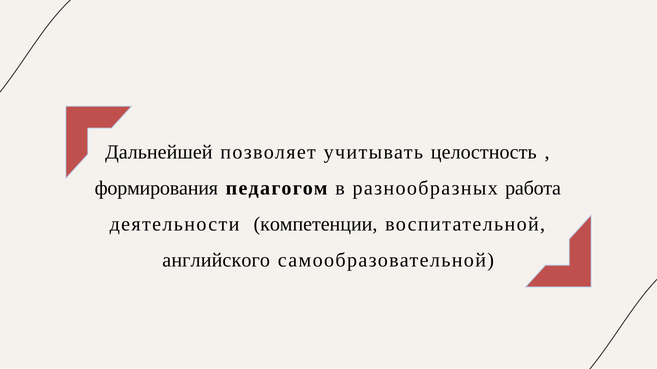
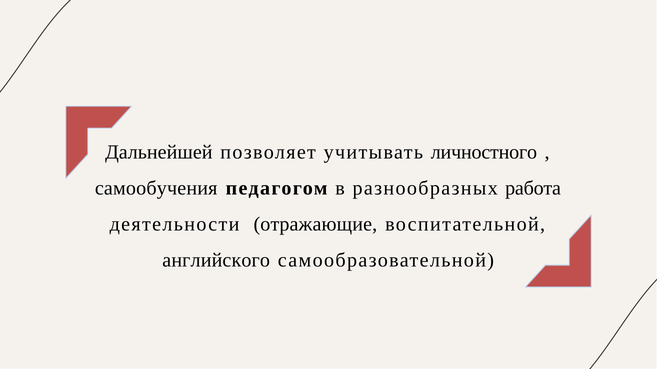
целостность: целостность -> личностного
формирования: формирования -> самообучения
компетенции: компетенции -> отражающие
